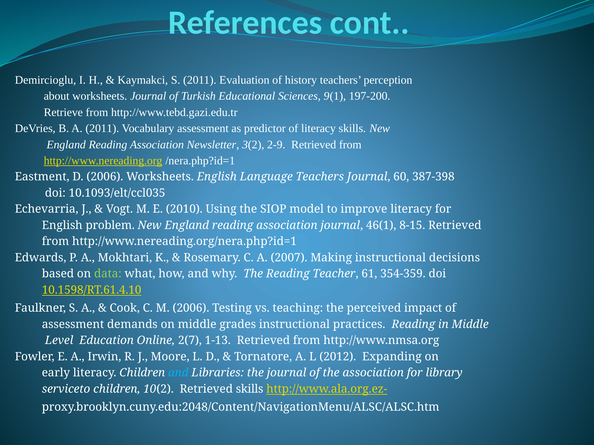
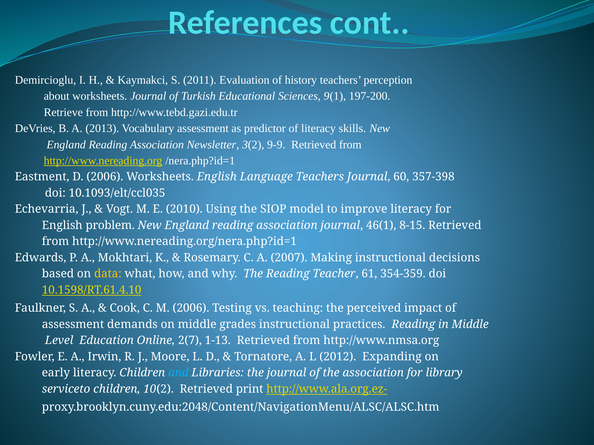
A 2011: 2011 -> 2013
2-9: 2-9 -> 9-9
387-398: 387-398 -> 357-398
data colour: light green -> yellow
Retrieved skills: skills -> print
